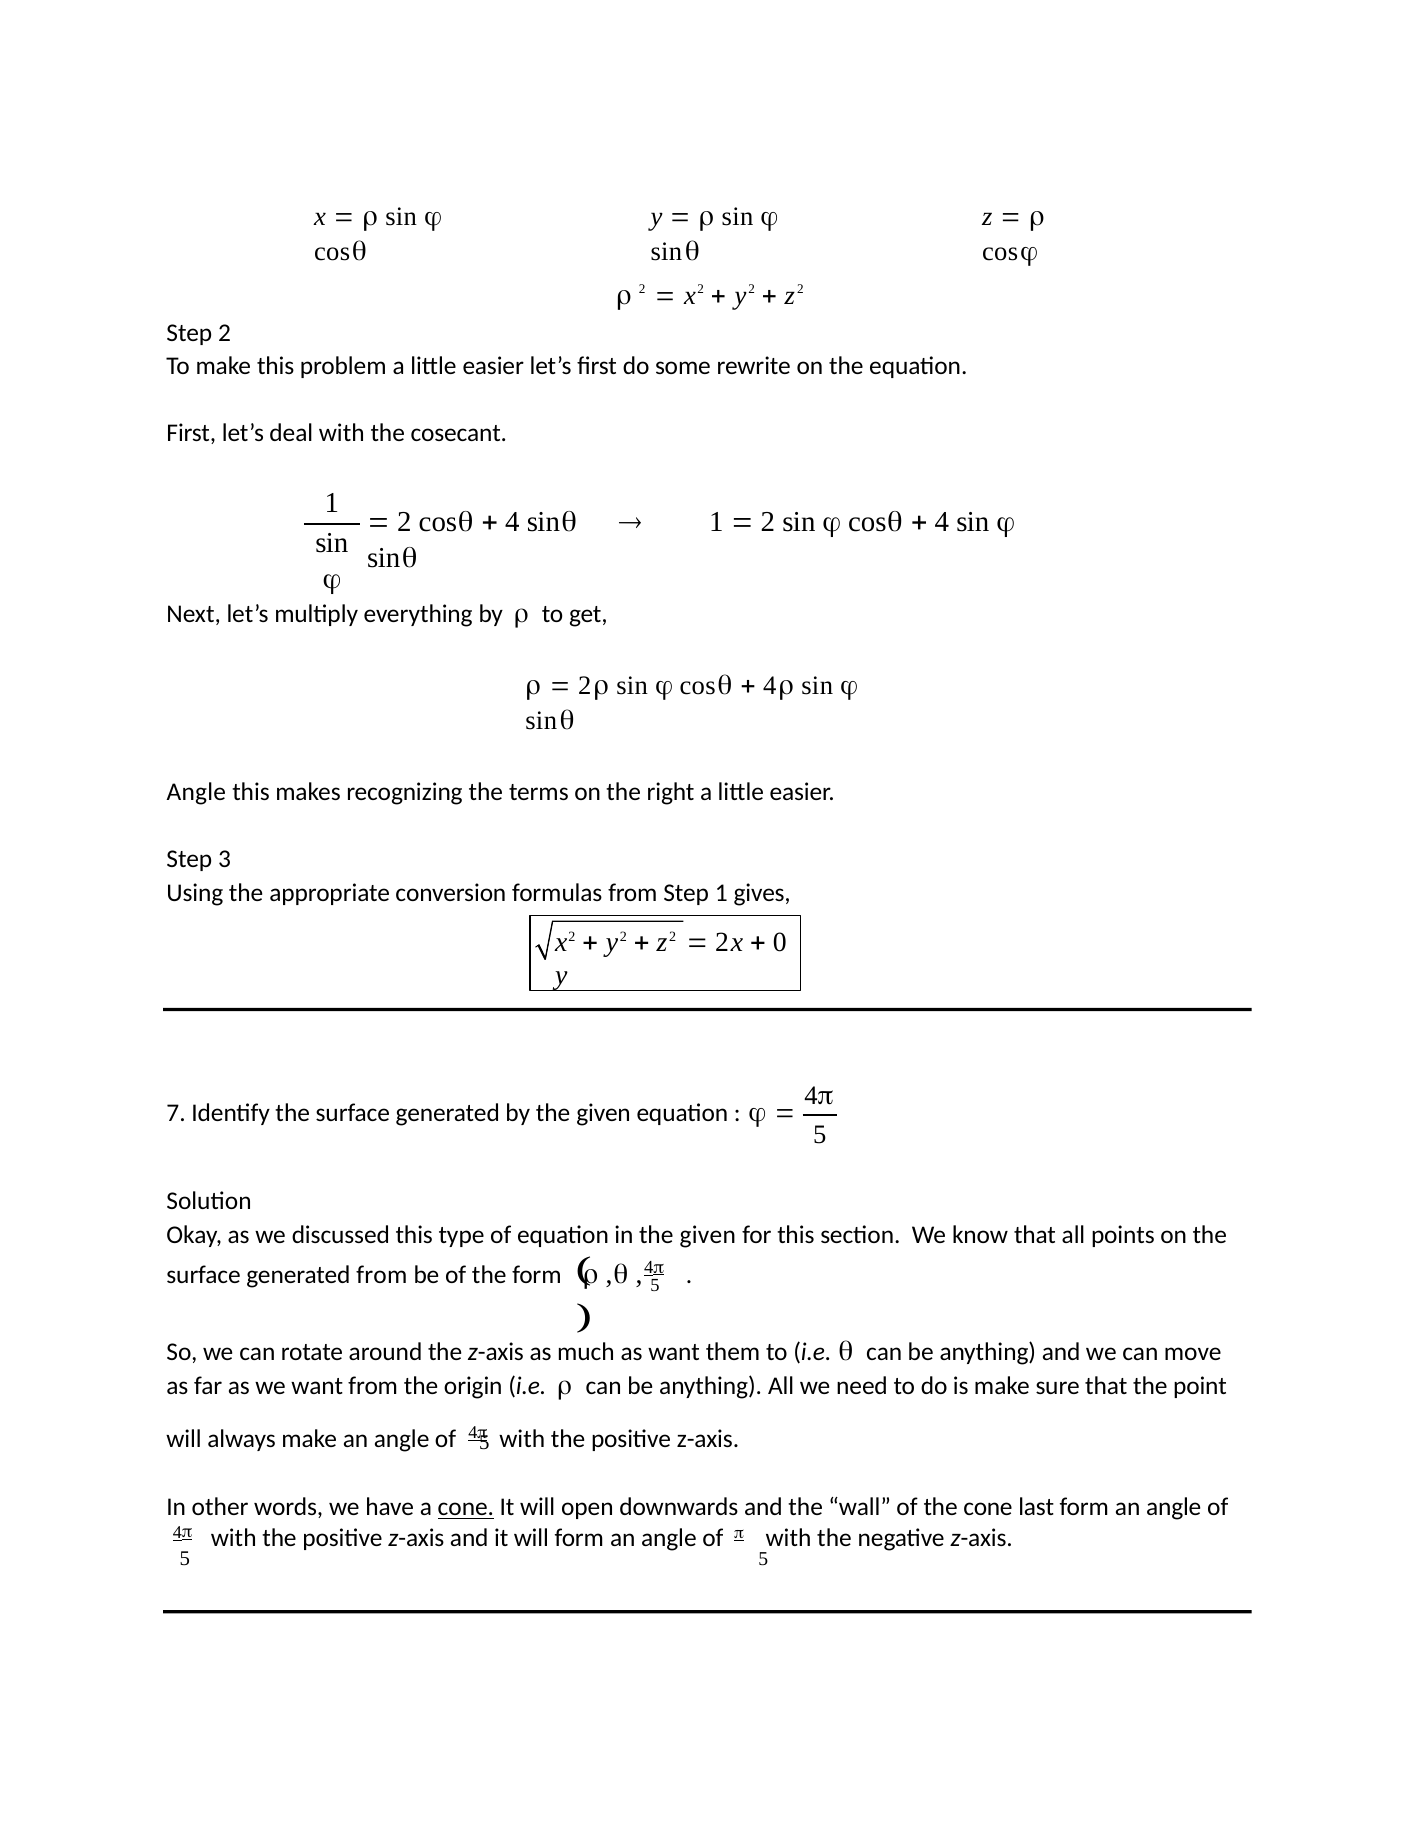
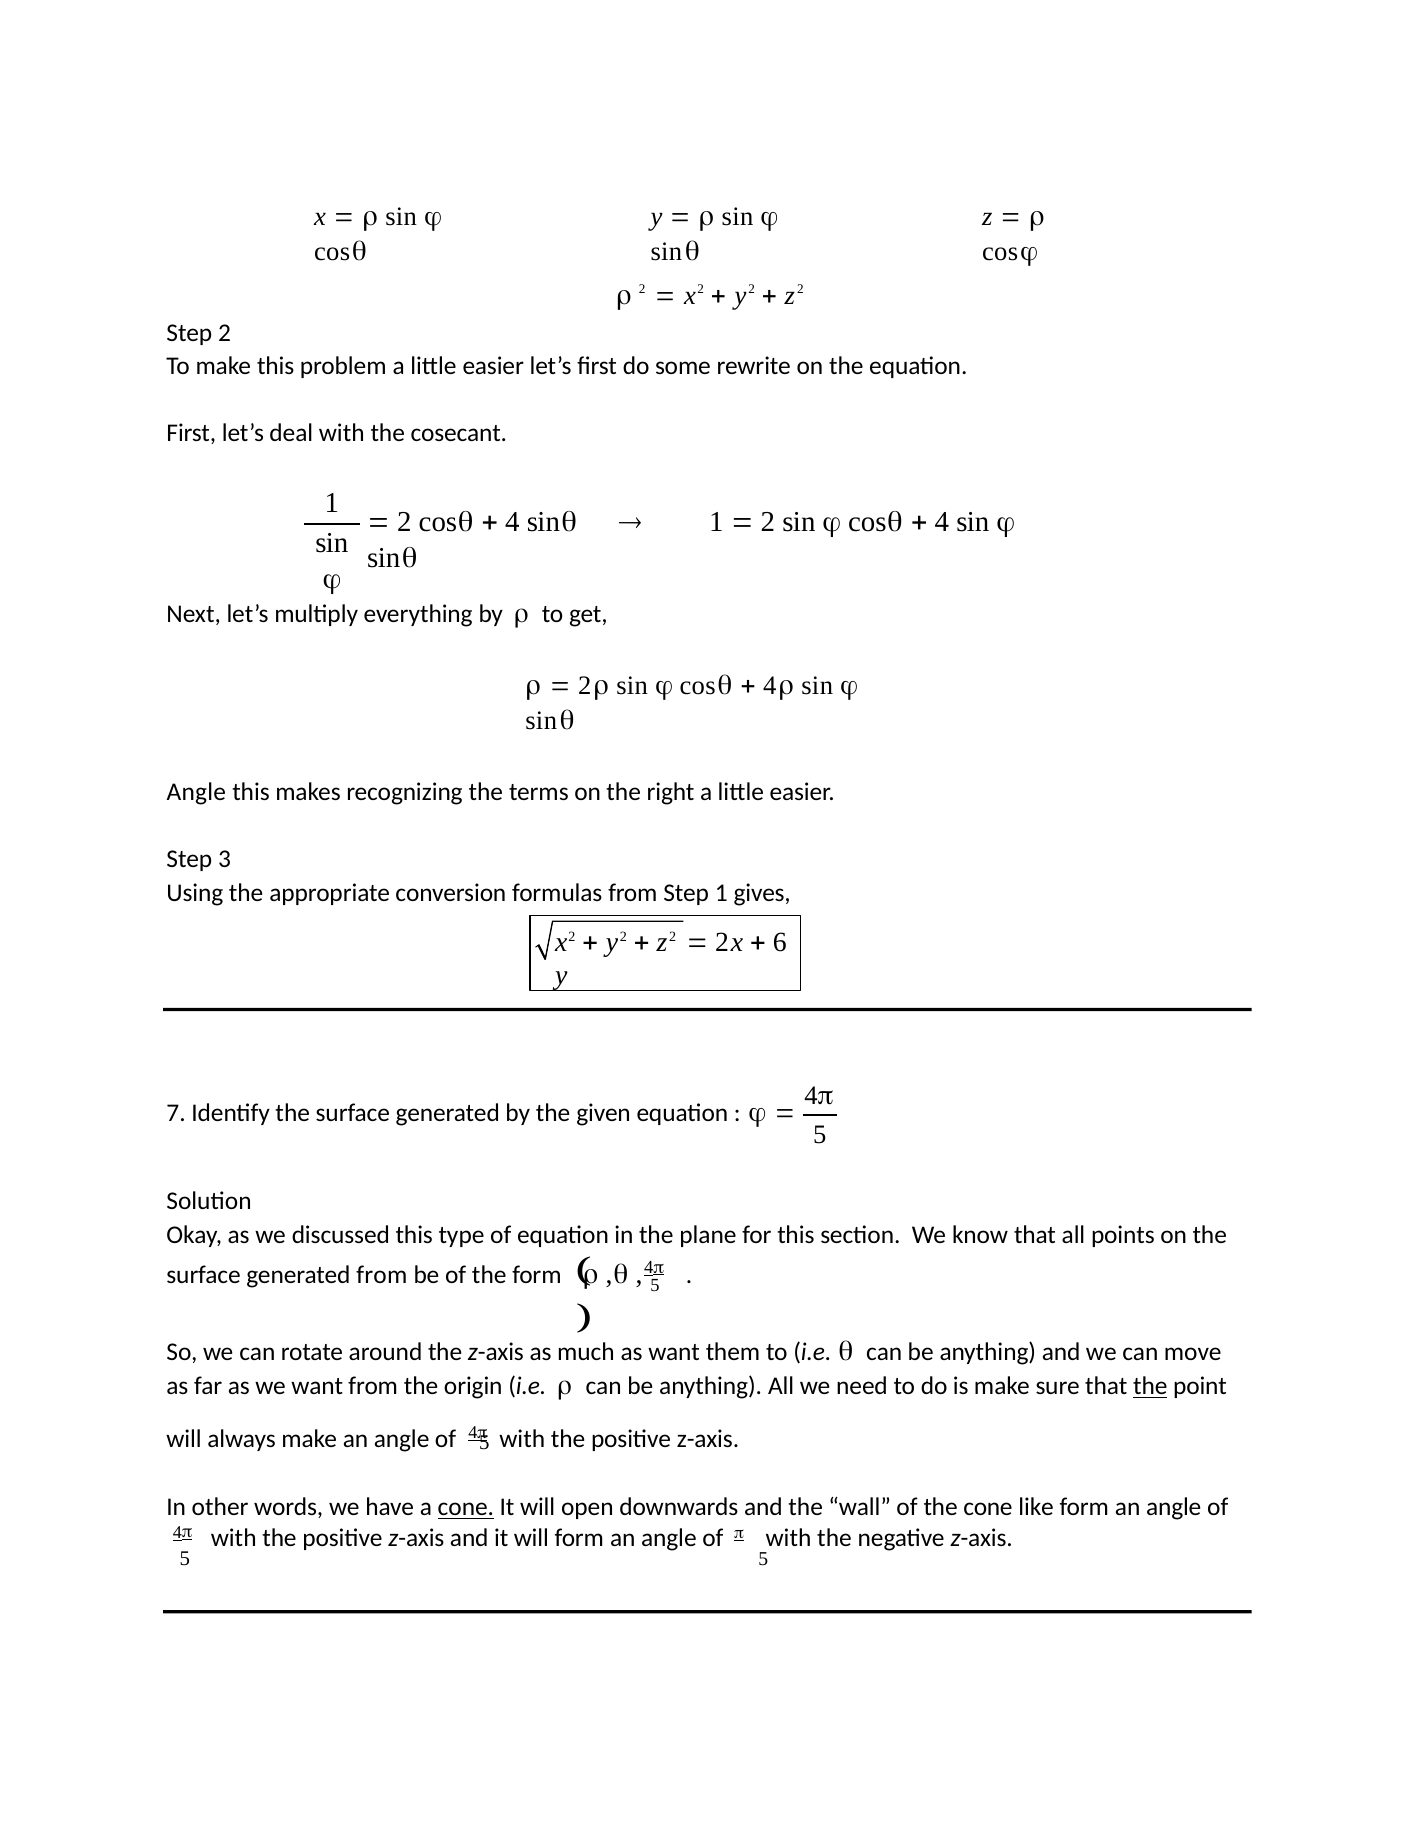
0: 0 -> 6
in the given: given -> plane
the at (1150, 1387) underline: none -> present
last: last -> like
